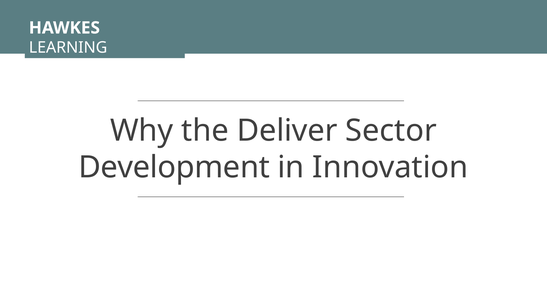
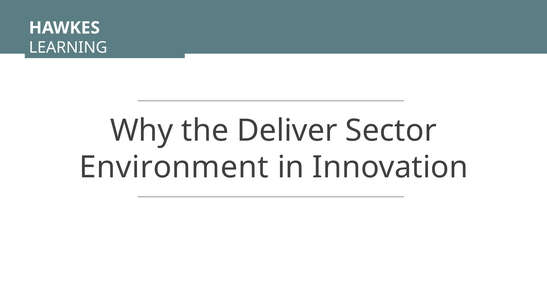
Development: Development -> Environment
